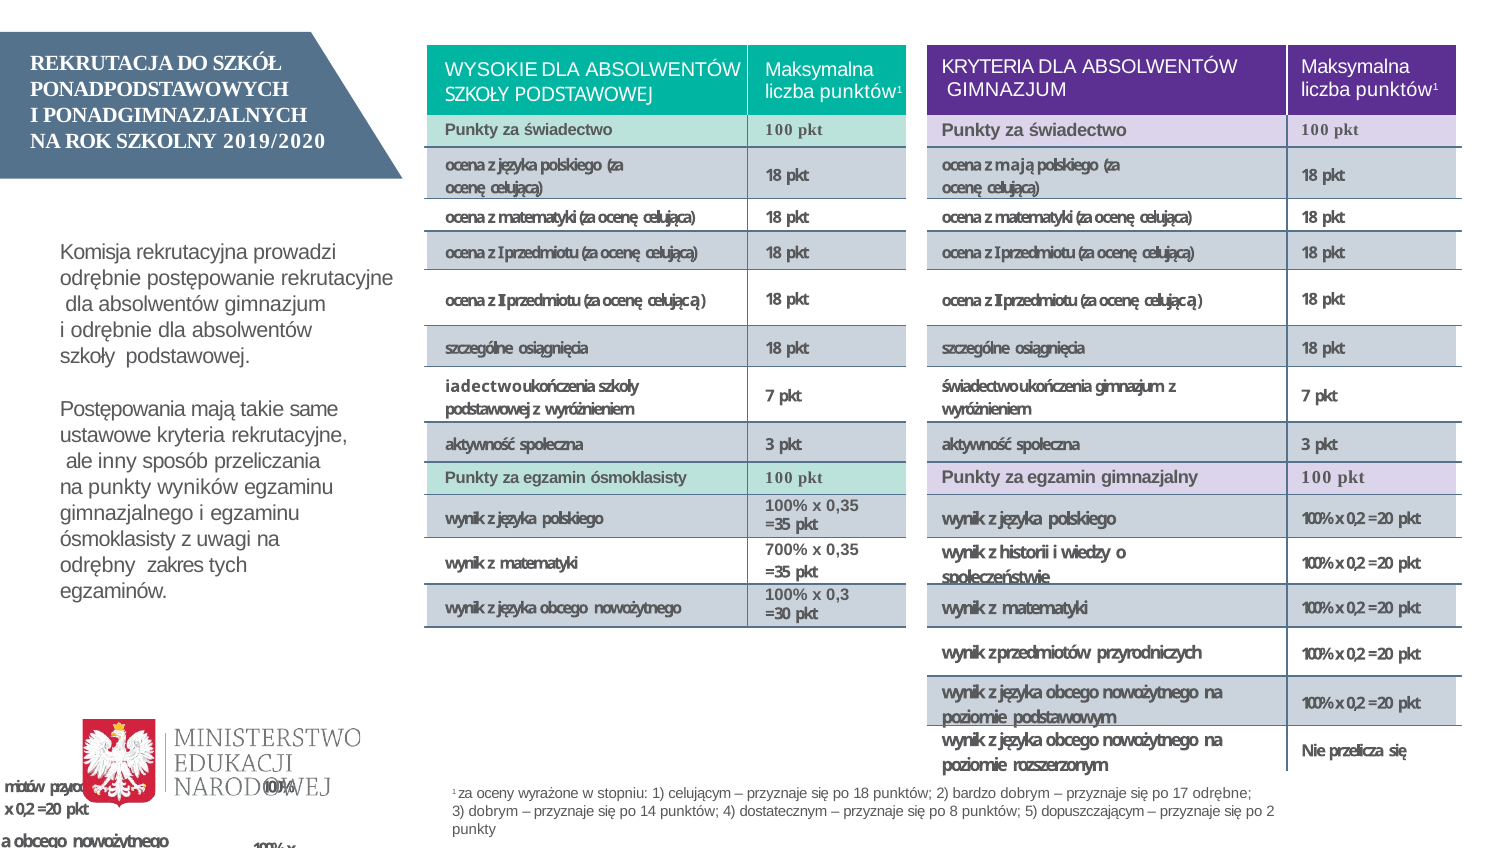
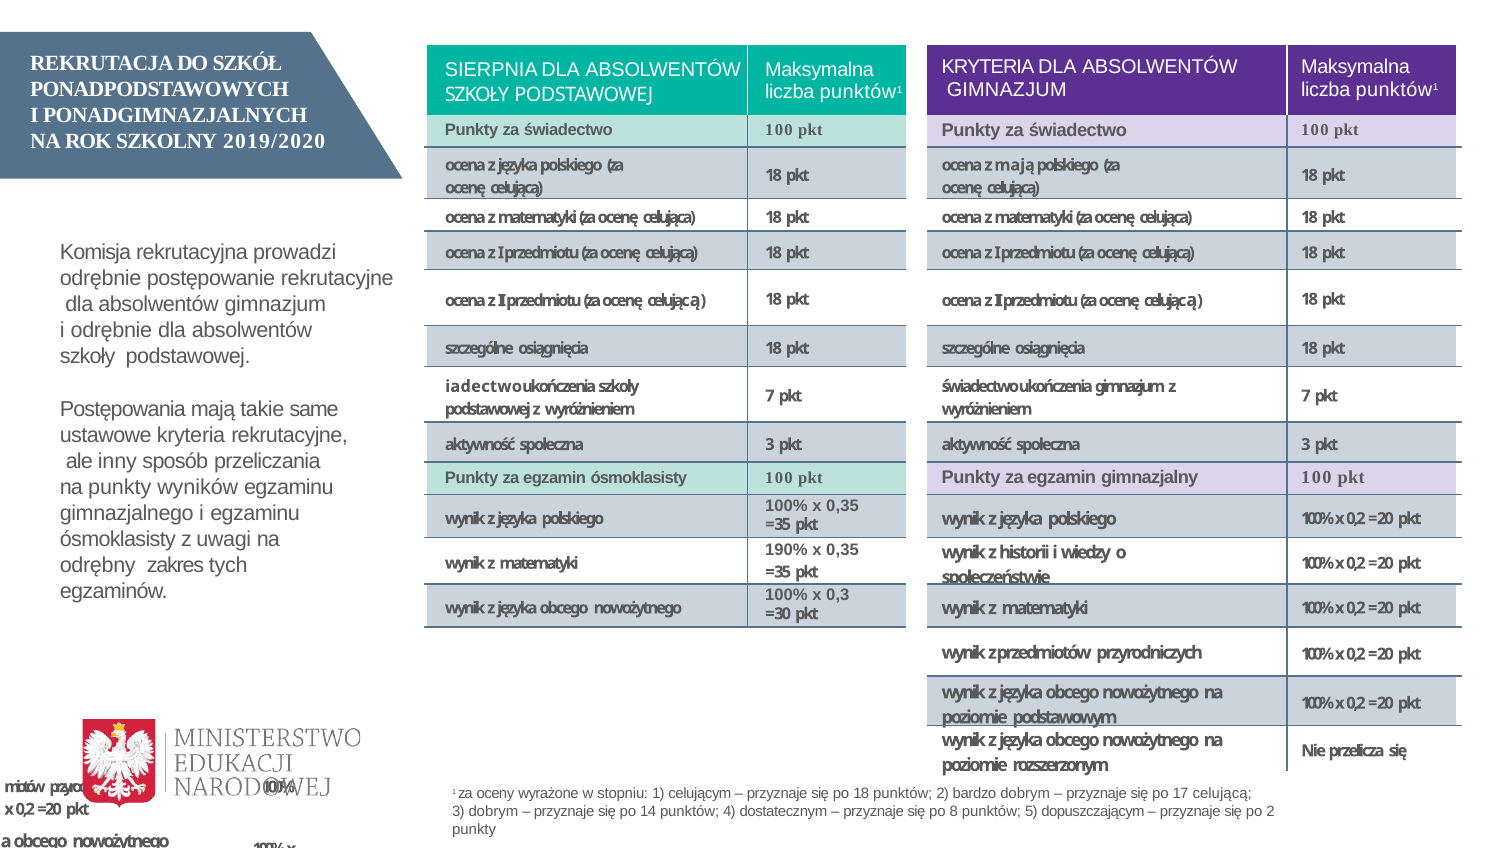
WYSOKIE: WYSOKIE -> SIERPNIA
700%: 700% -> 190%
17 odrębne: odrębne -> celującą
